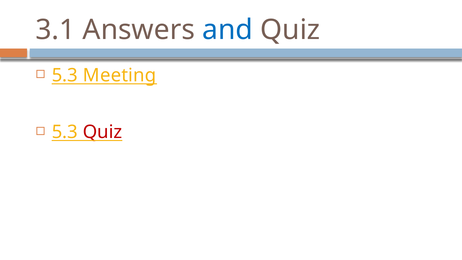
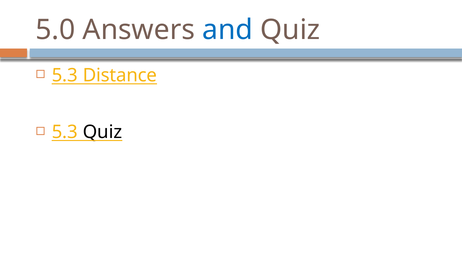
3.1: 3.1 -> 5.0
Meeting: Meeting -> Distance
Quiz at (103, 132) colour: red -> black
